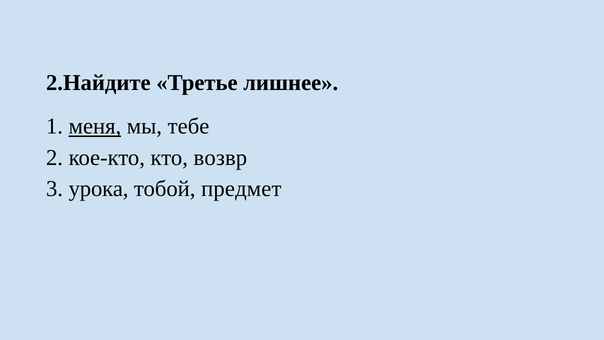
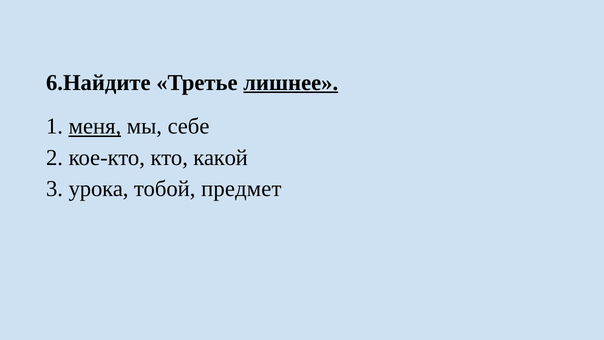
2.Найдите: 2.Найдите -> 6.Найдите
лишнее underline: none -> present
тебе: тебе -> себе
возвр: возвр -> какой
